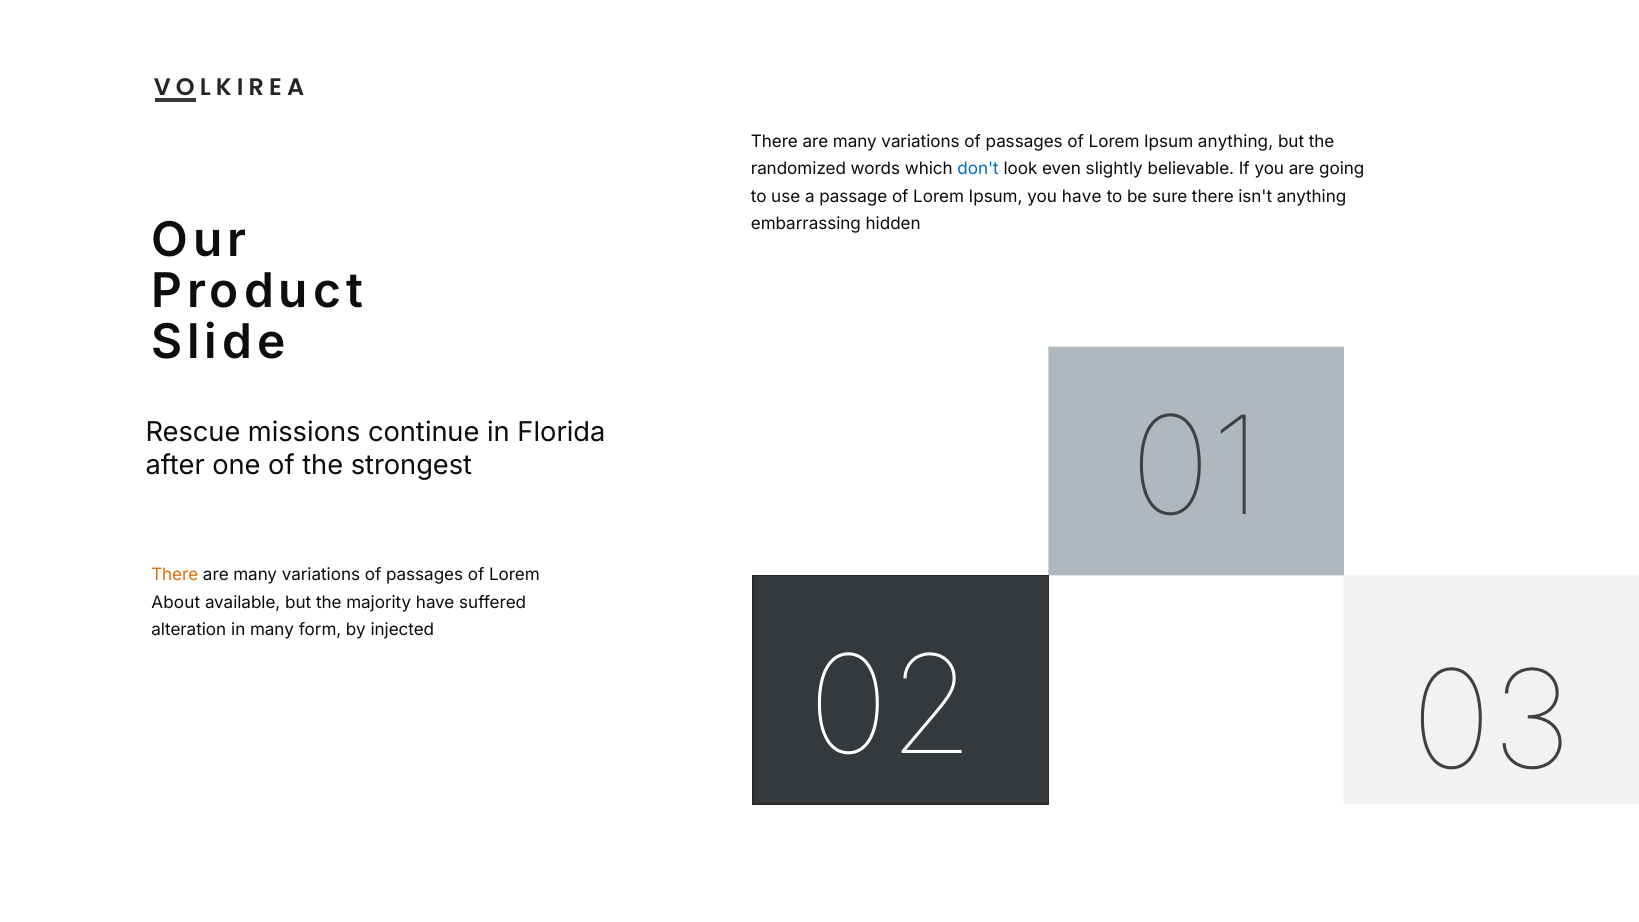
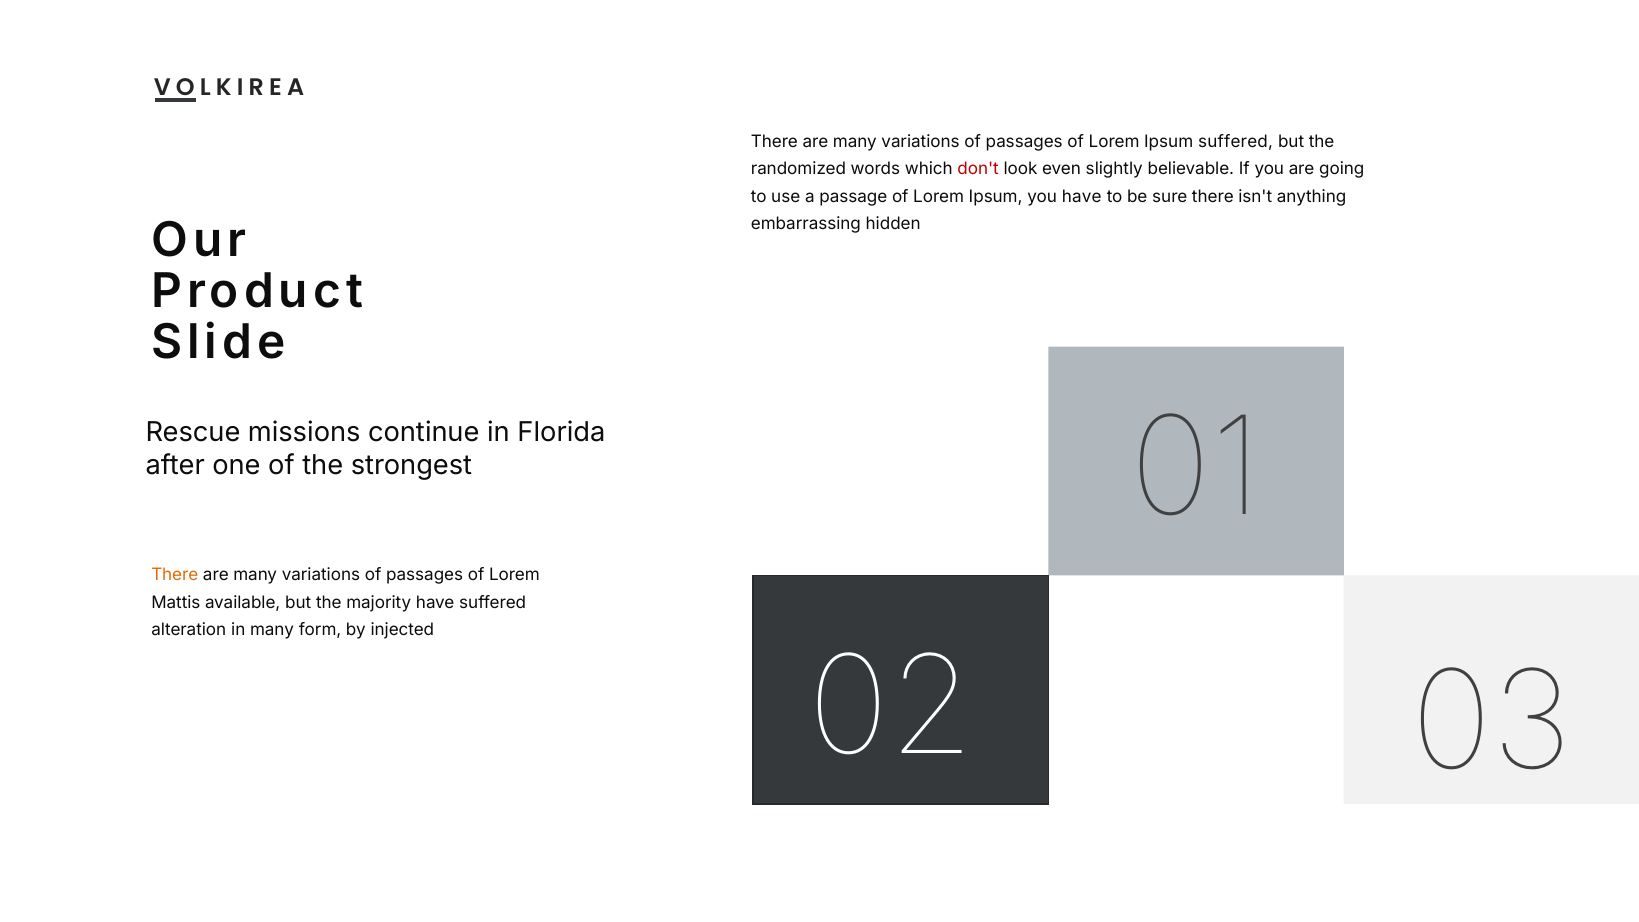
Ipsum anything: anything -> suffered
don't colour: blue -> red
About: About -> Mattis
